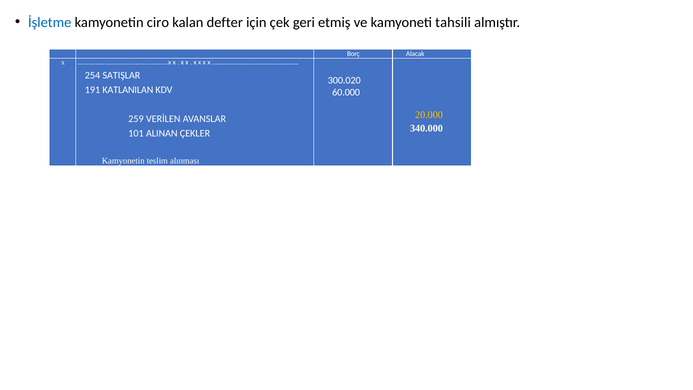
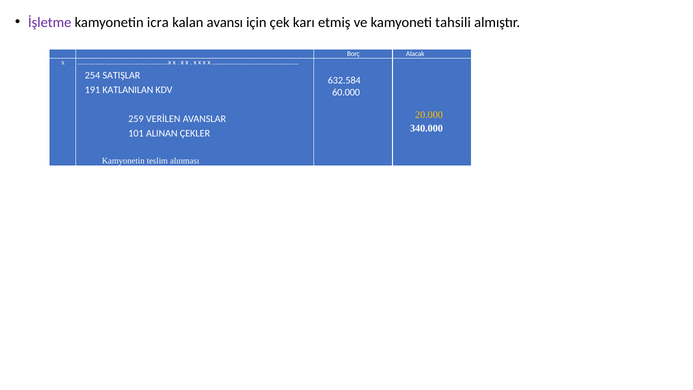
İşletme colour: blue -> purple
ciro: ciro -> icra
defter: defter -> avansı
geri: geri -> karı
300.020: 300.020 -> 632.584
